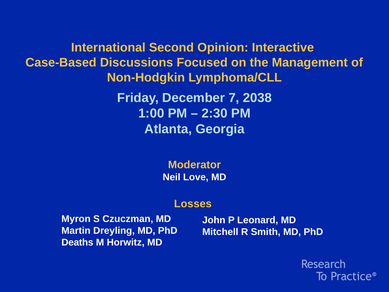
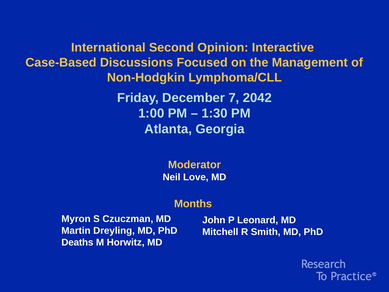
2038: 2038 -> 2042
2:30: 2:30 -> 1:30
Losses: Losses -> Months
